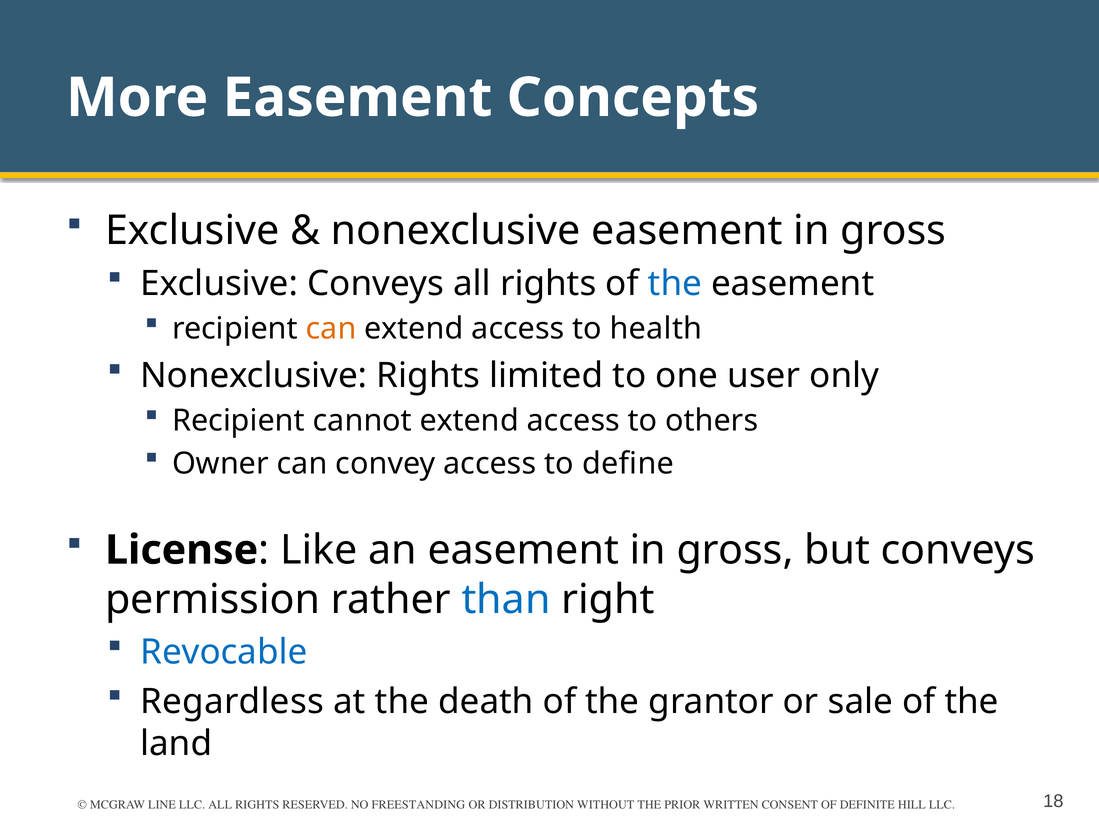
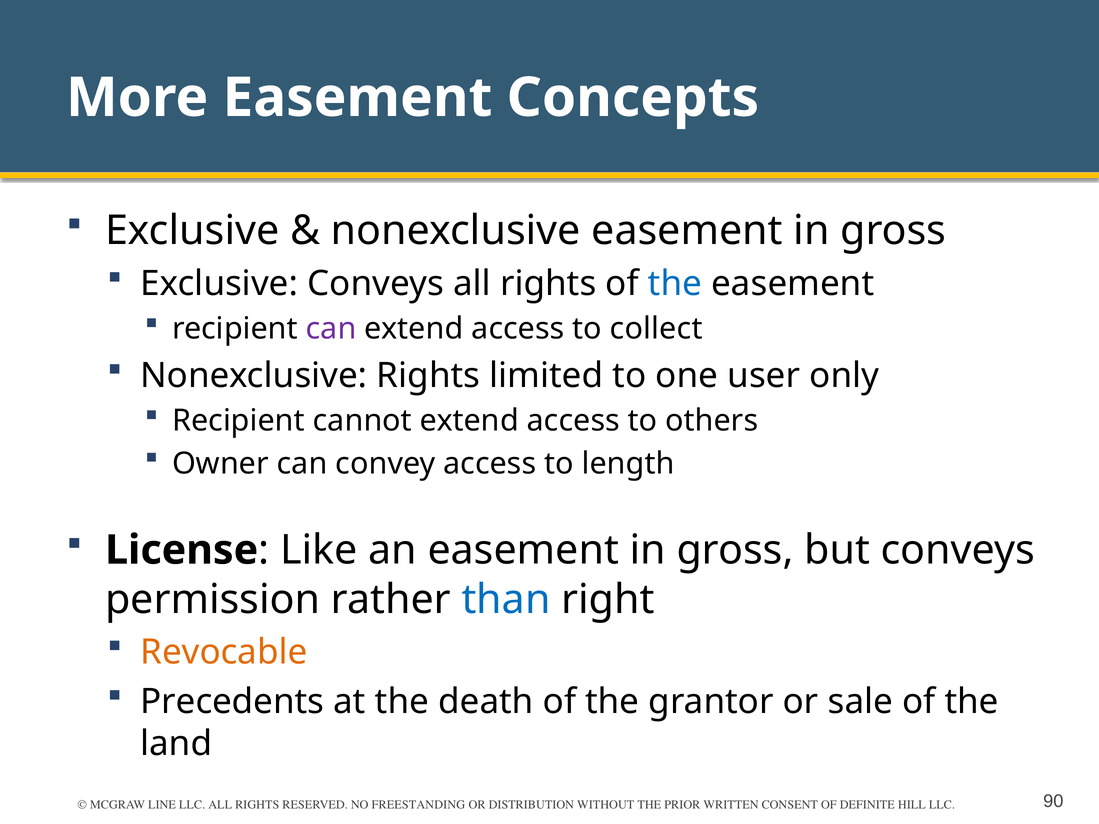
can at (331, 329) colour: orange -> purple
health: health -> collect
define: define -> length
Revocable colour: blue -> orange
Regardless: Regardless -> Precedents
18: 18 -> 90
